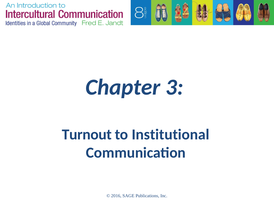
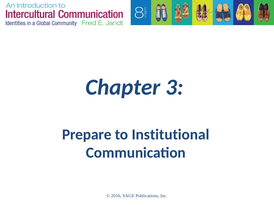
Turnout: Turnout -> Prepare
